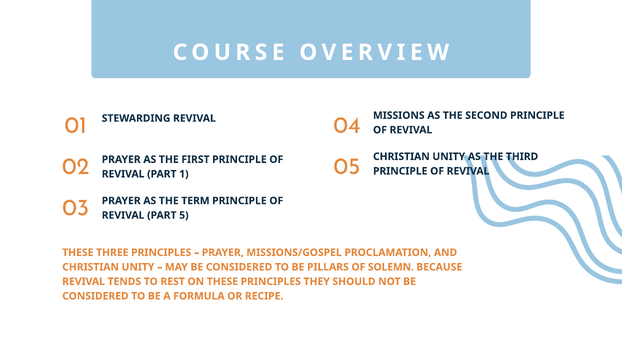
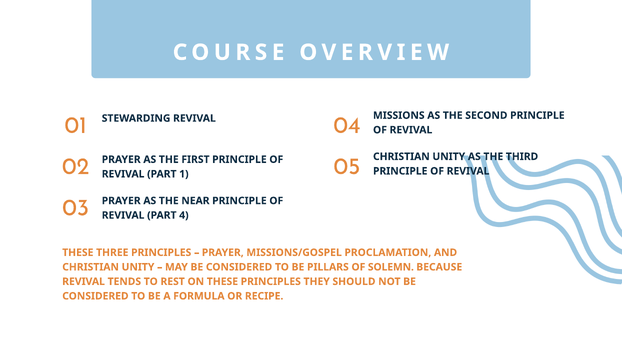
TERM: TERM -> NEAR
5: 5 -> 4
